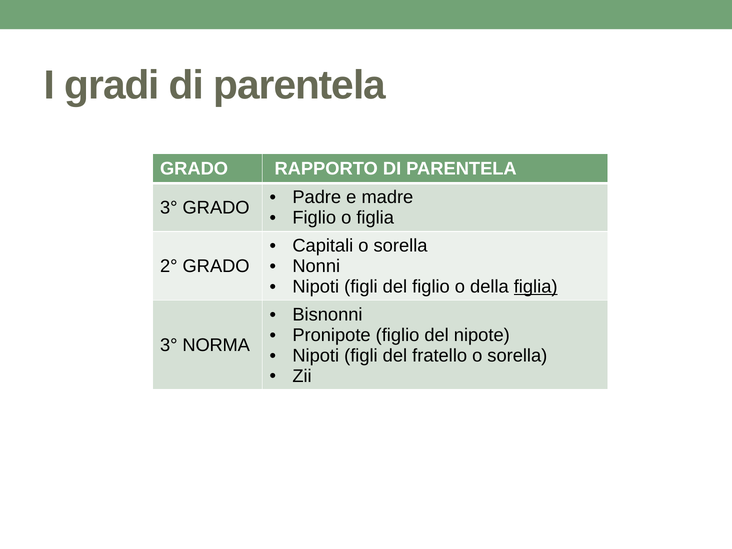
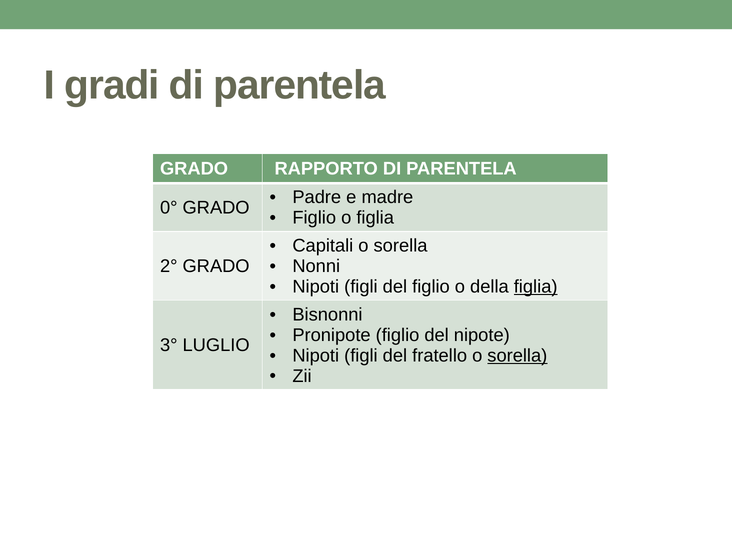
3° at (169, 208): 3° -> 0°
NORMA: NORMA -> LUGLIO
sorella at (517, 355) underline: none -> present
